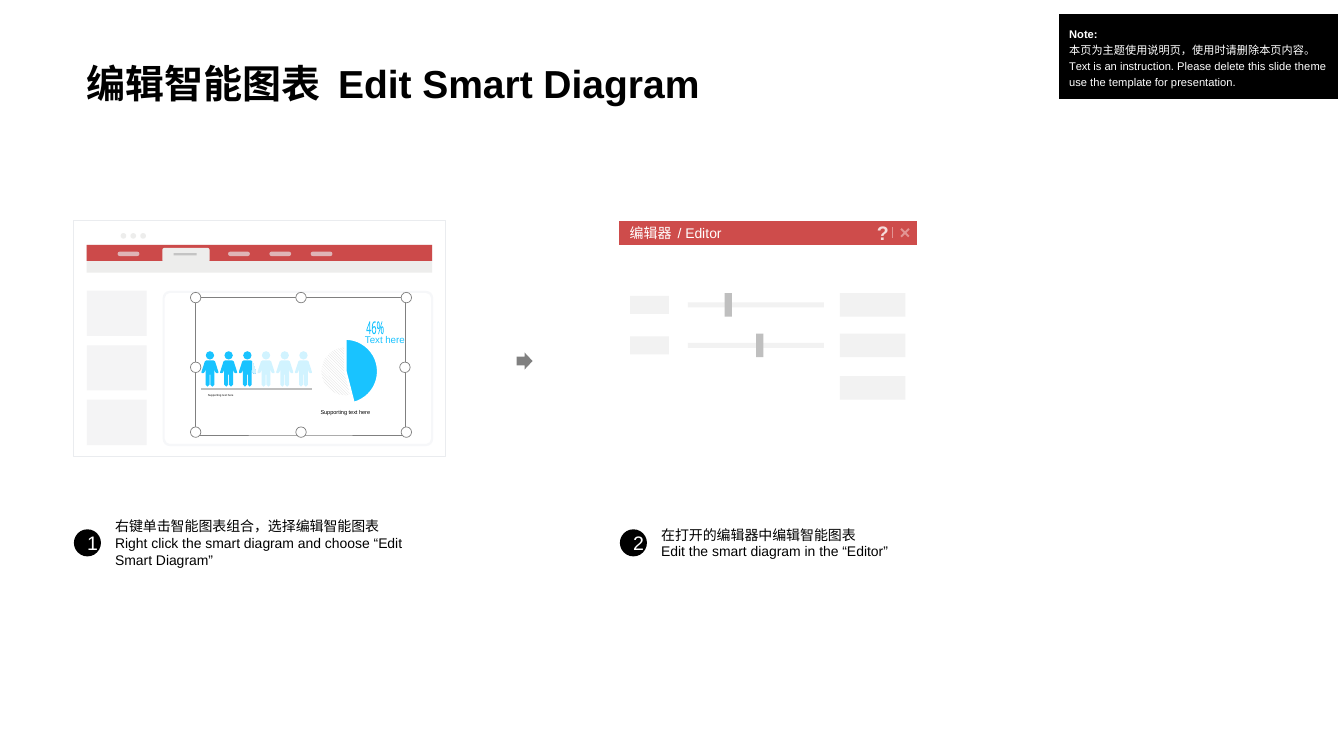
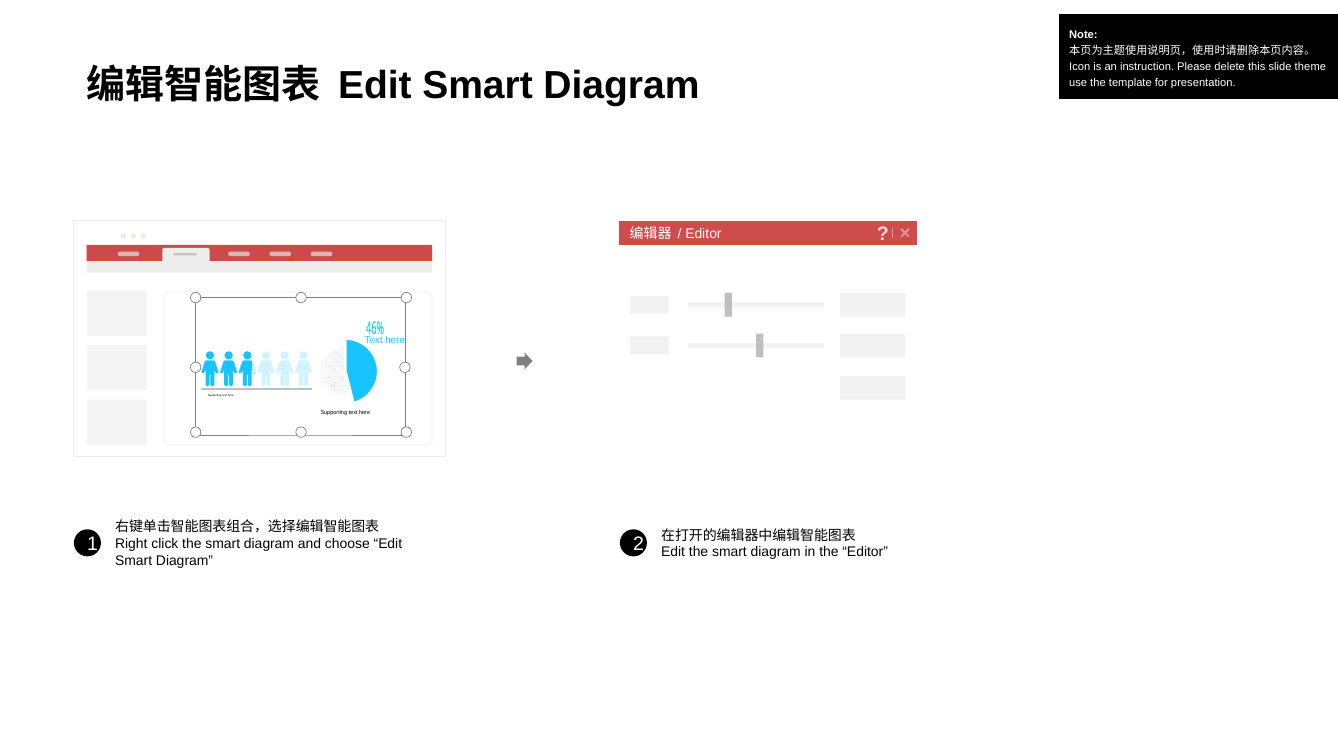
Text at (1080, 67): Text -> Icon
